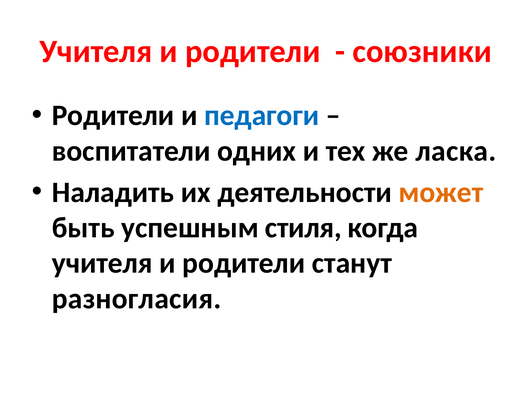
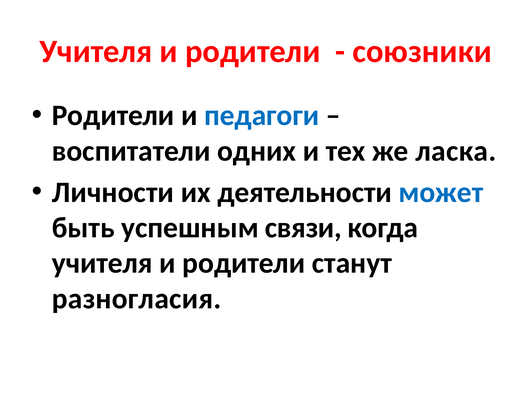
Наладить: Наладить -> Личности
может colour: orange -> blue
стиля: стиля -> связи
